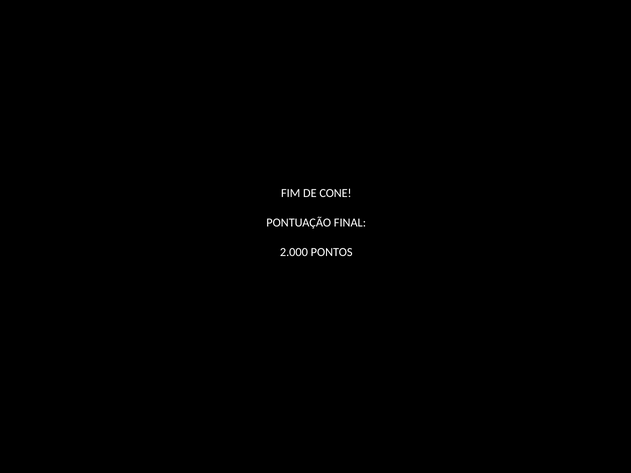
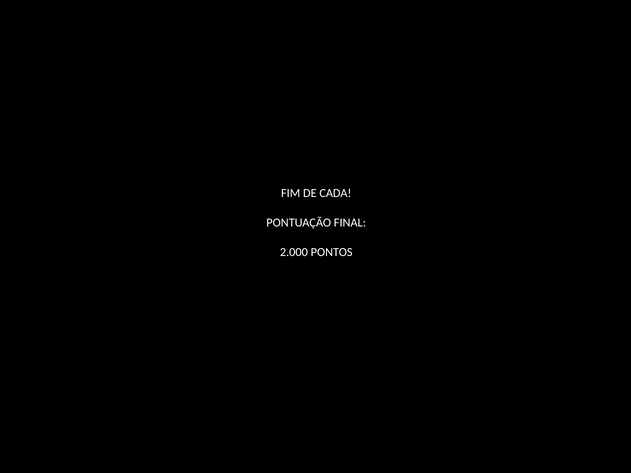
CONE: CONE -> CADA
